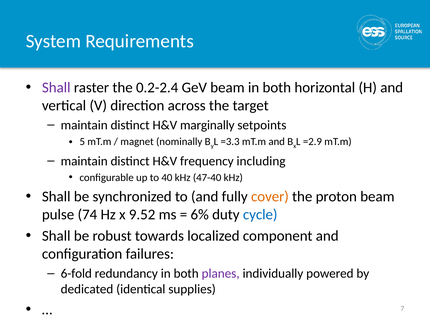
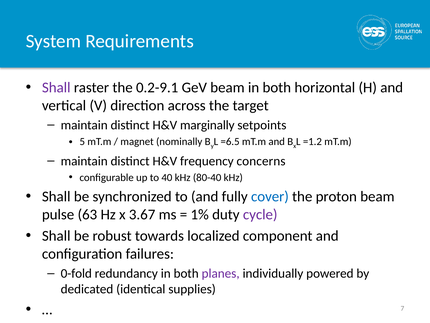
0.2-2.4: 0.2-2.4 -> 0.2-9.1
=3.3: =3.3 -> =6.5
=2.9: =2.9 -> =1.2
including: including -> concerns
47-40: 47-40 -> 80-40
cover colour: orange -> blue
74: 74 -> 63
9.52: 9.52 -> 3.67
6%: 6% -> 1%
cycle colour: blue -> purple
6-fold: 6-fold -> 0-fold
